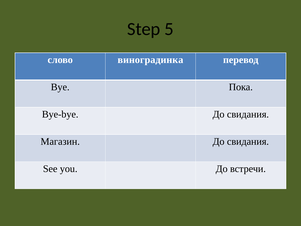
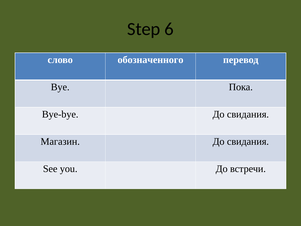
5: 5 -> 6
виноградинка: виноградинка -> обозначенного
